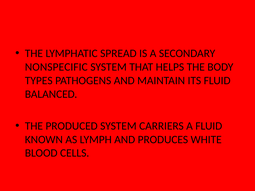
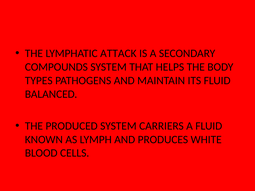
SPREAD: SPREAD -> ATTACK
NONSPECIFIC: NONSPECIFIC -> COMPOUNDS
